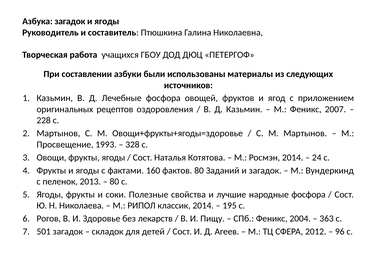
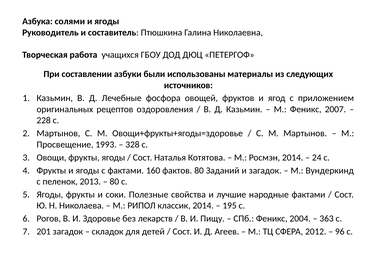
Азбука загадок: загадок -> солями
народные фосфора: фосфора -> фактами
501: 501 -> 201
